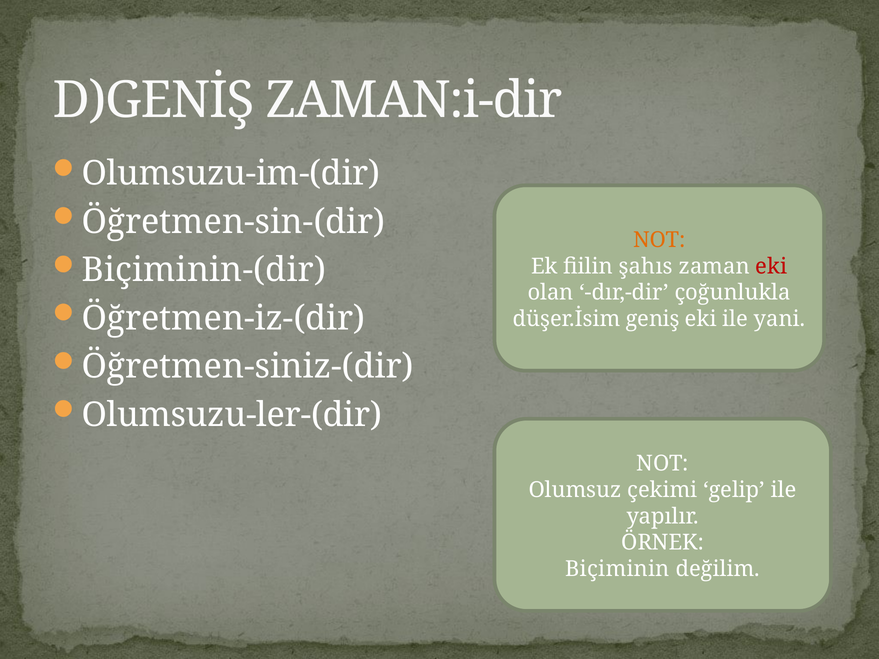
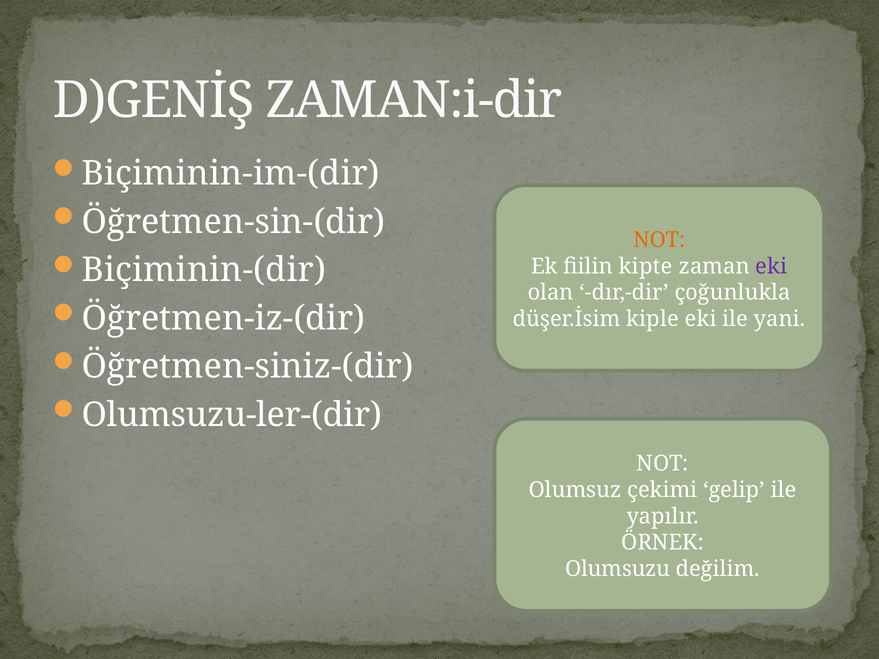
Olumsuzu-im-(dir: Olumsuzu-im-(dir -> Biçiminin-im-(dir
şahıs: şahıs -> kipte
eki at (771, 266) colour: red -> purple
geniş: geniş -> kiple
Biçiminin: Biçiminin -> Olumsuzu
